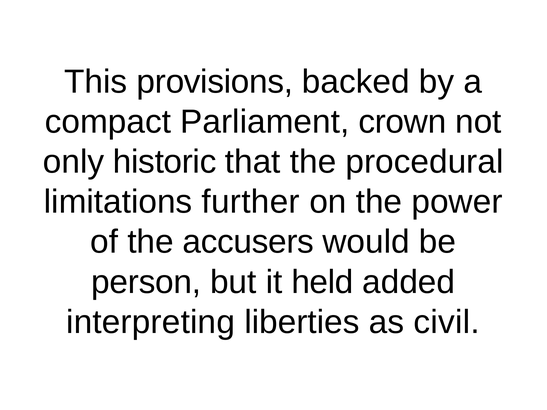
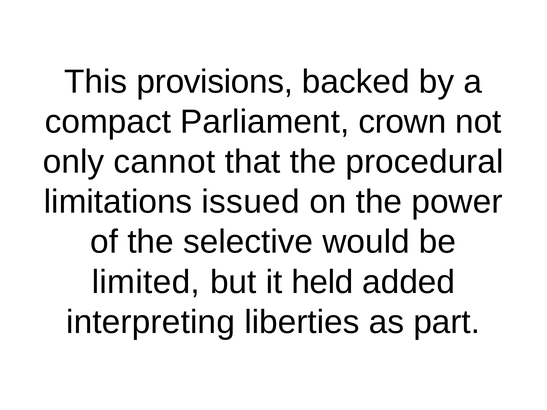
historic: historic -> cannot
further: further -> issued
accusers: accusers -> selective
person: person -> limited
civil: civil -> part
